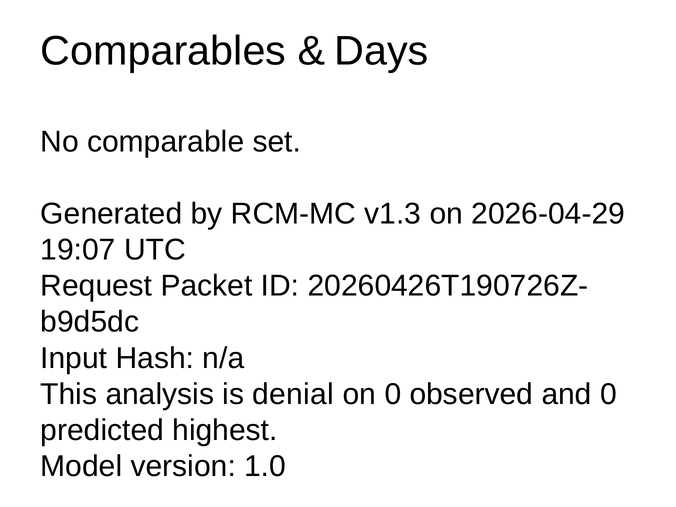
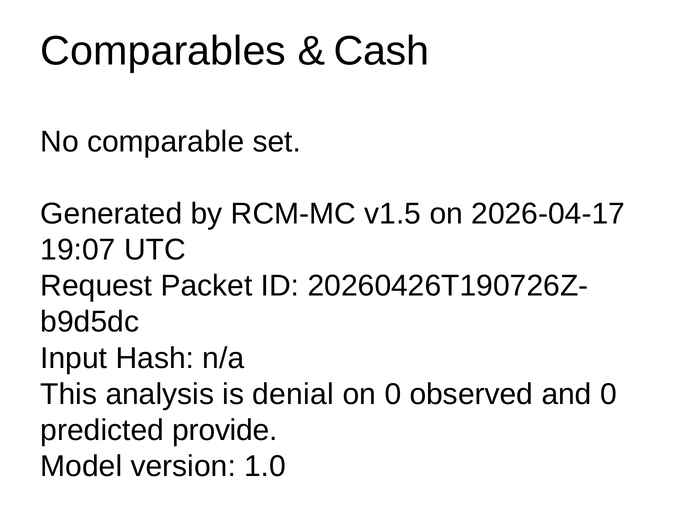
Days: Days -> Cash
v1.3: v1.3 -> v1.5
2026-04-29: 2026-04-29 -> 2026-04-17
highest: highest -> provide
